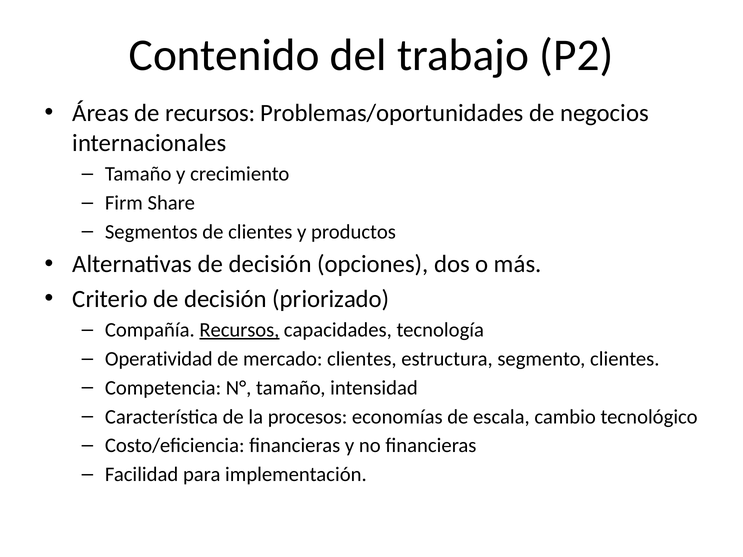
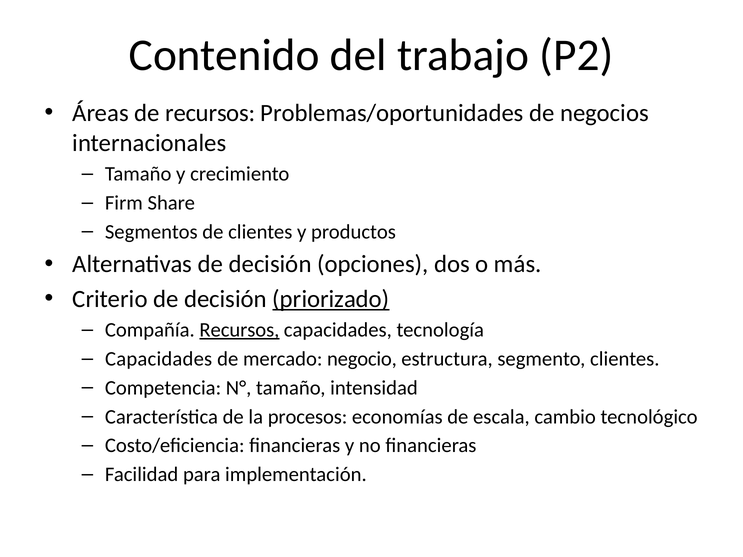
priorizado underline: none -> present
Operatividad at (159, 359): Operatividad -> Capacidades
mercado clientes: clientes -> negocio
